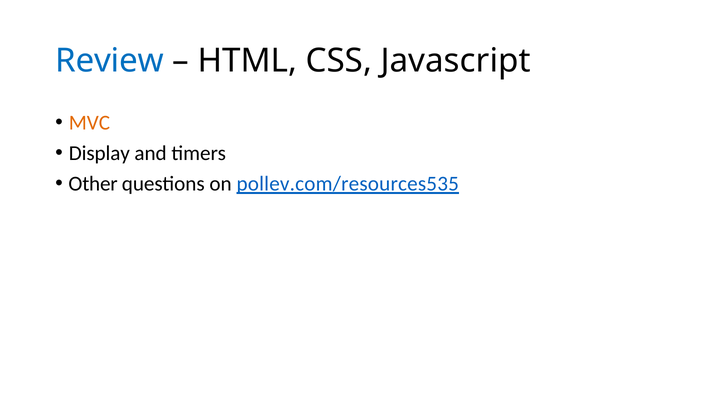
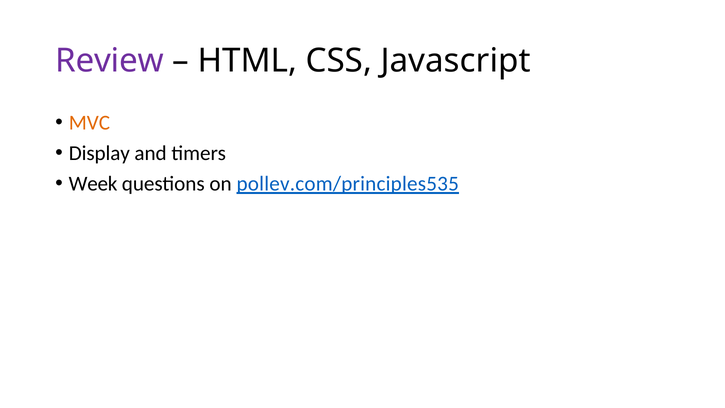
Review colour: blue -> purple
Other: Other -> Week
pollev.com/resources535: pollev.com/resources535 -> pollev.com/principles535
